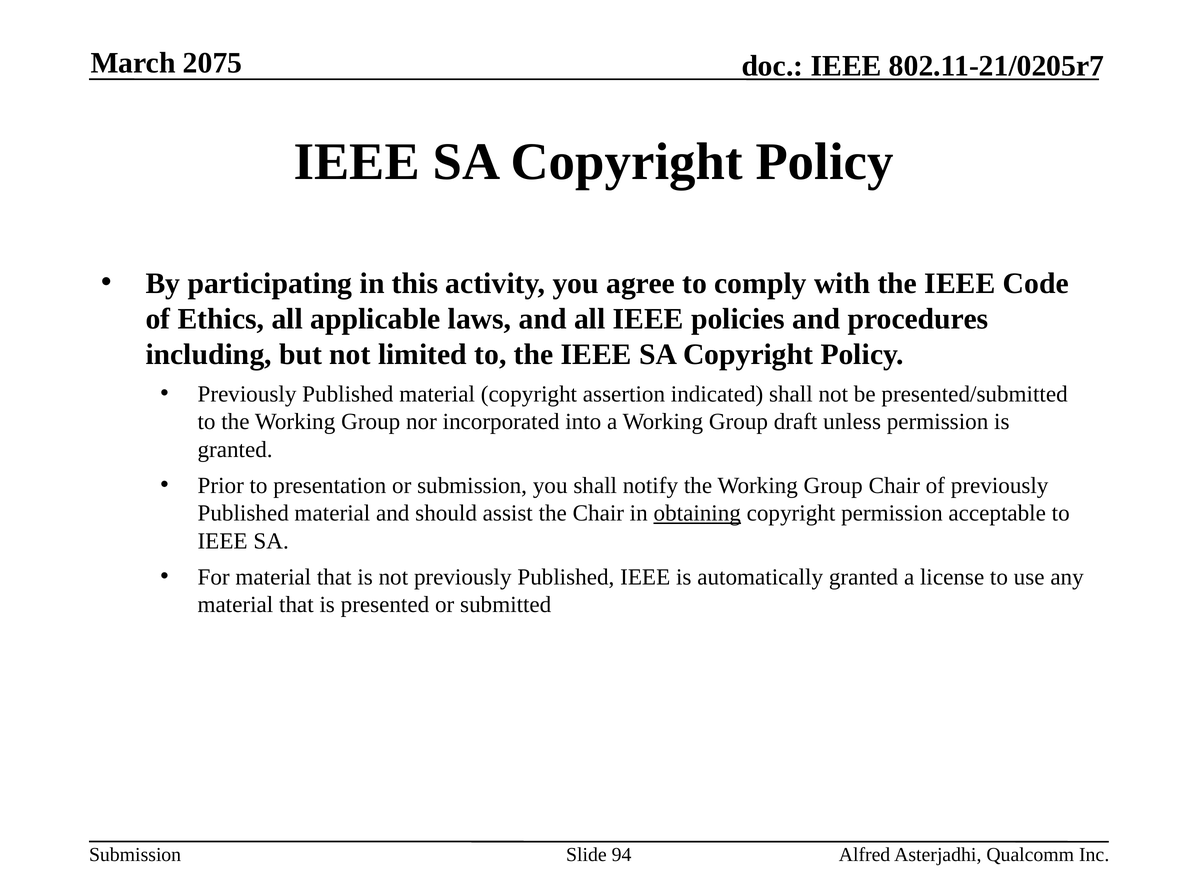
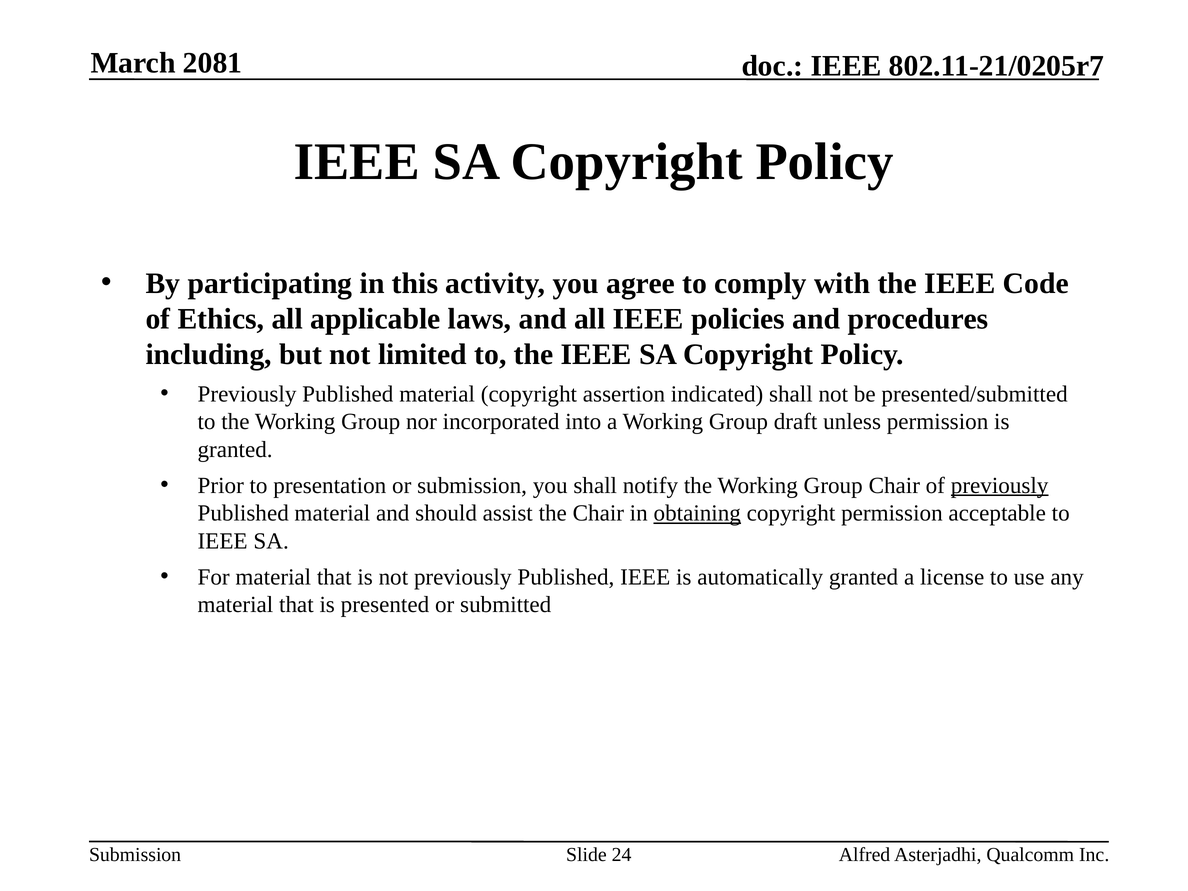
2075: 2075 -> 2081
previously at (1000, 485) underline: none -> present
94: 94 -> 24
